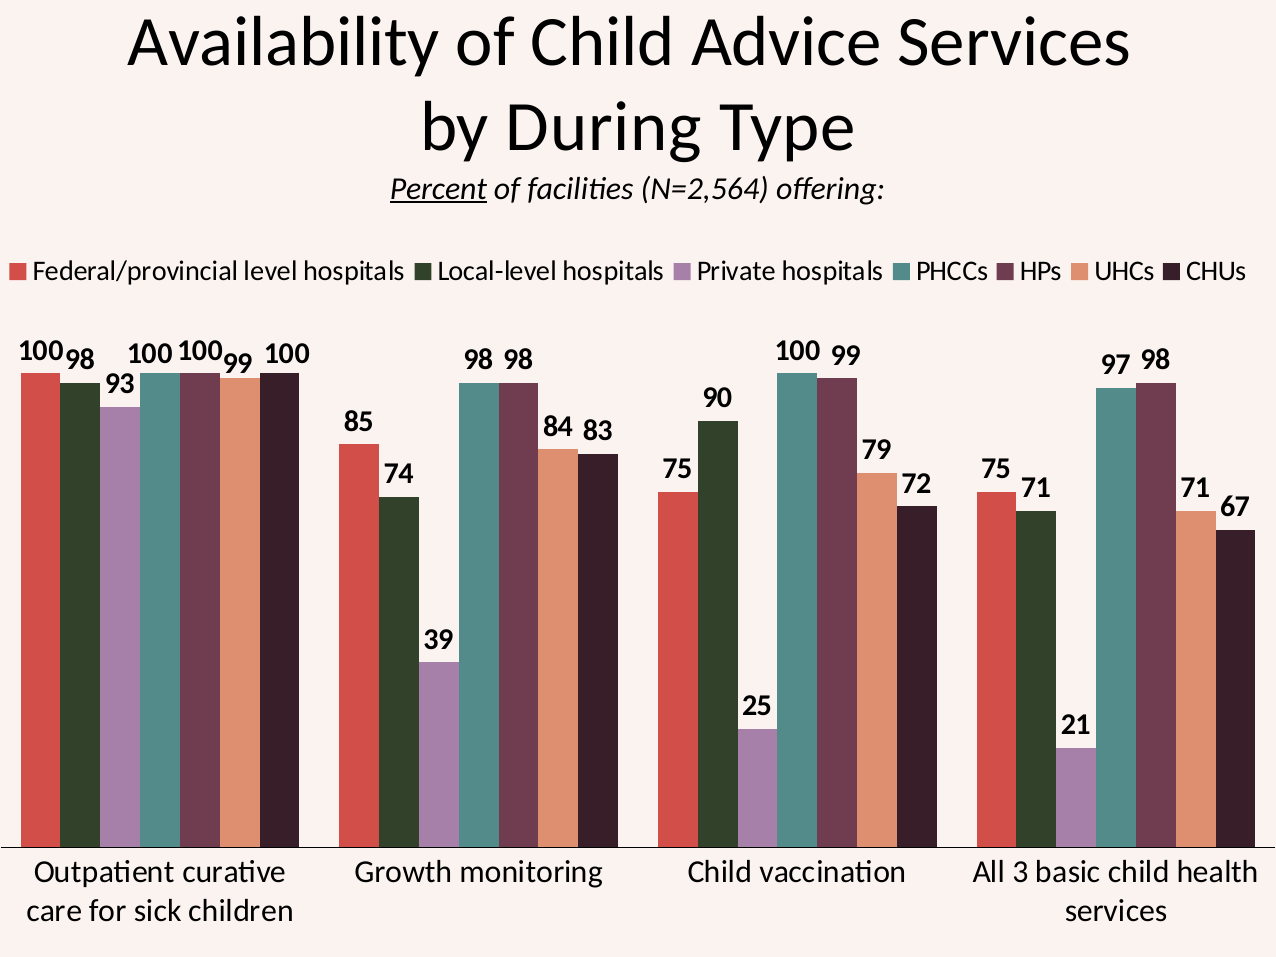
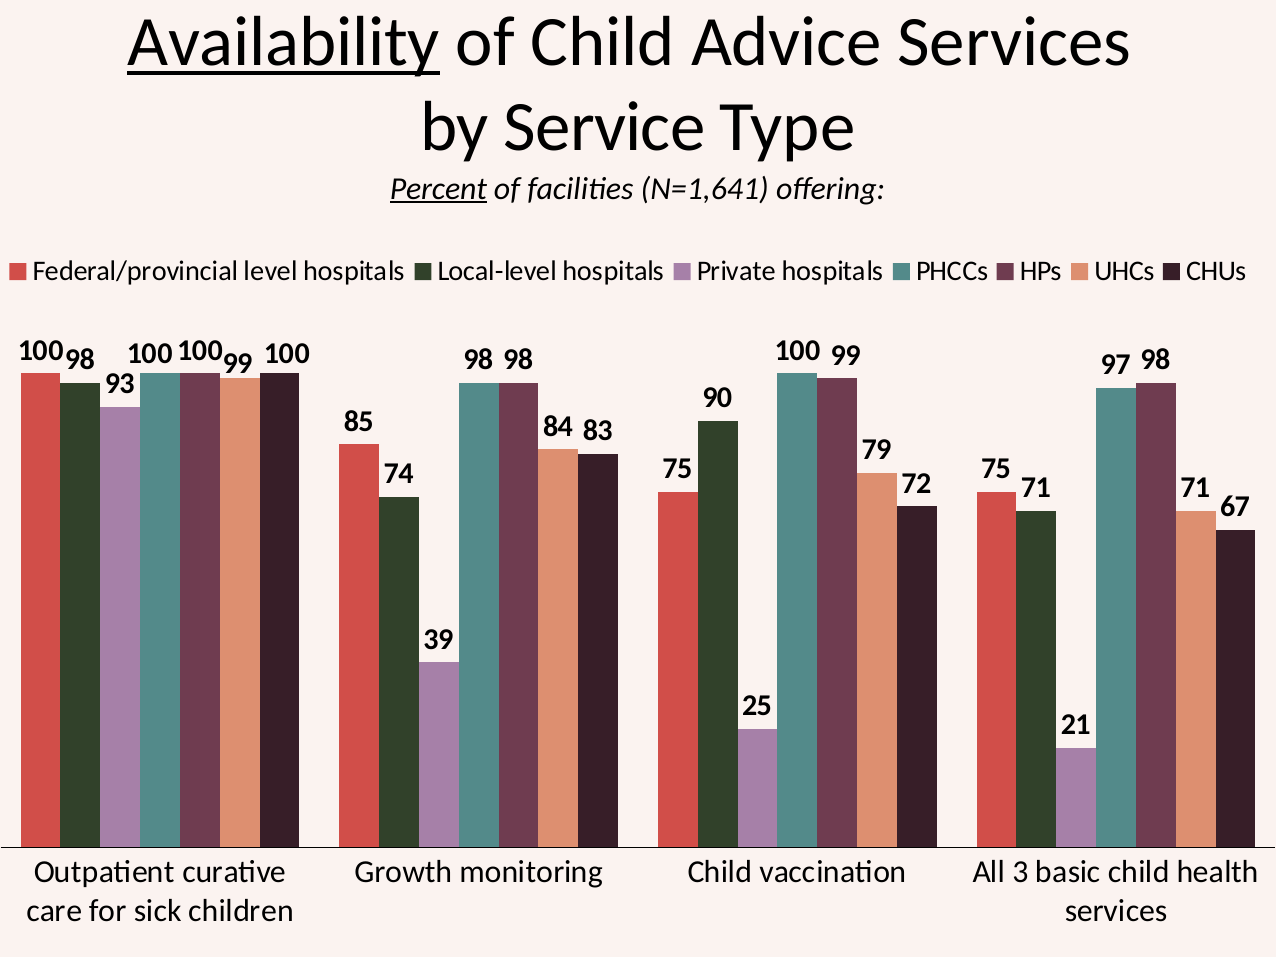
Availability underline: none -> present
During: During -> Service
N=2,564: N=2,564 -> N=1,641
